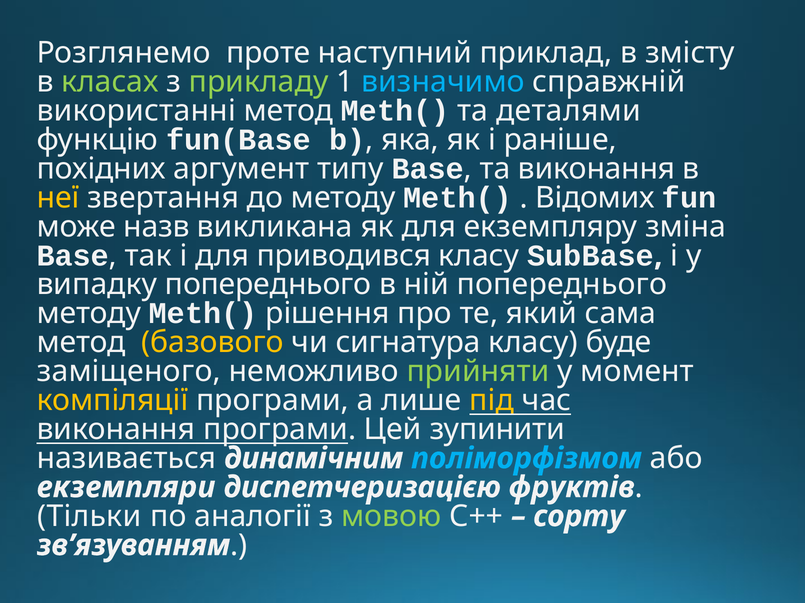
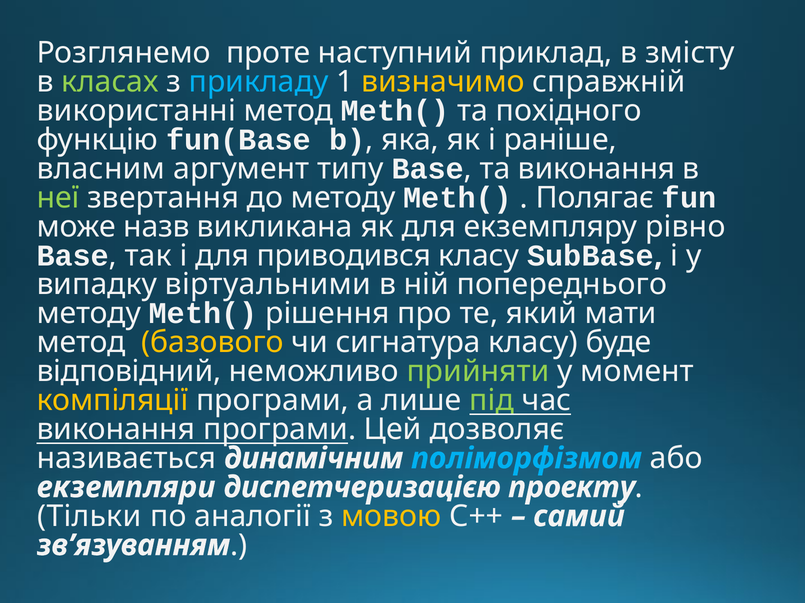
прикладу colour: light green -> light blue
визначимо colour: light blue -> yellow
деталями: деталями -> похідного
похідних: похідних -> власним
неї colour: yellow -> light green
Відомих: Відомих -> Полягає
зміна: зміна -> рівно
випадку попереднього: попереднього -> віртуальними
сама: сама -> мати
заміщеного: заміщеного -> відповідний
під colour: yellow -> light green
зупинити: зупинити -> дозволяє
фруктів: фруктів -> проекту
мовою colour: light green -> yellow
сорту: сорту -> самий
